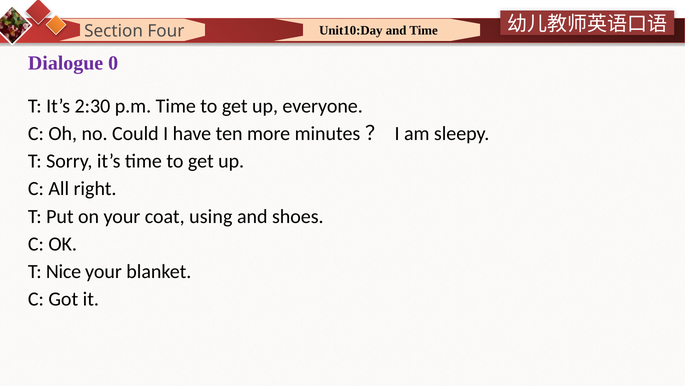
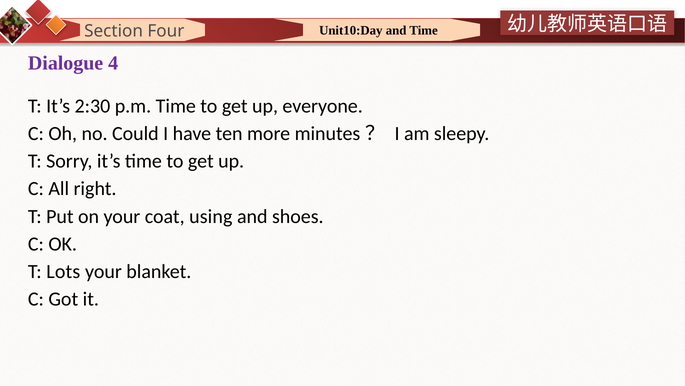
0: 0 -> 4
Nice: Nice -> Lots
